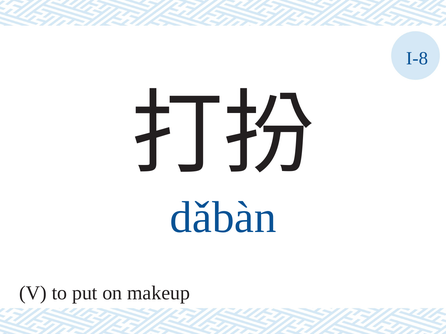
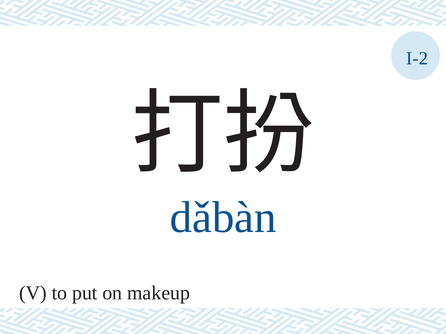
I-8: I-8 -> I-2
